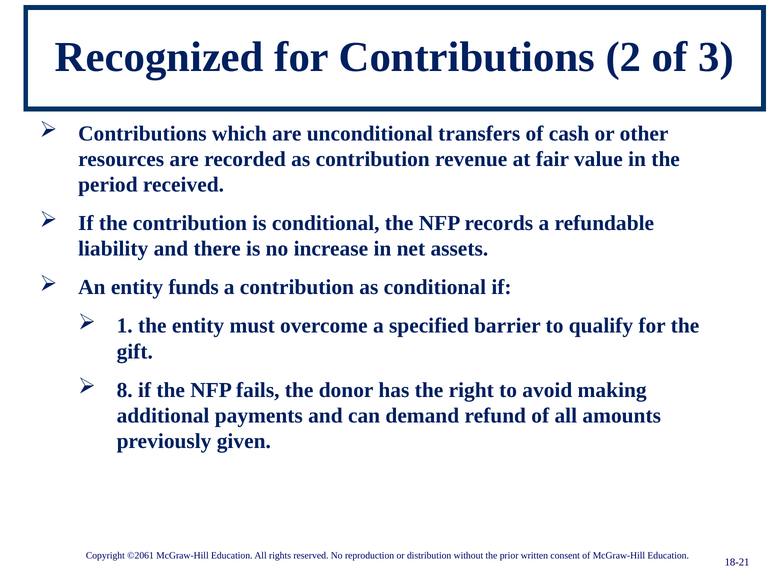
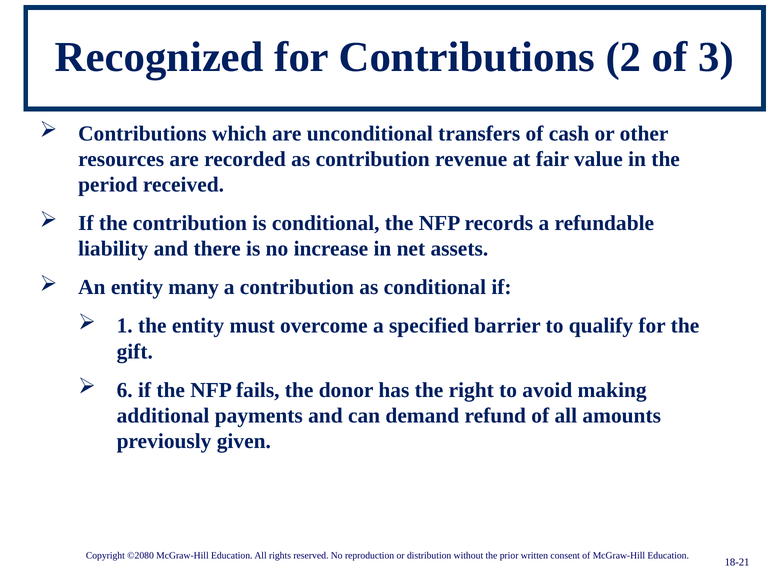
funds: funds -> many
8: 8 -> 6
©2061: ©2061 -> ©2080
